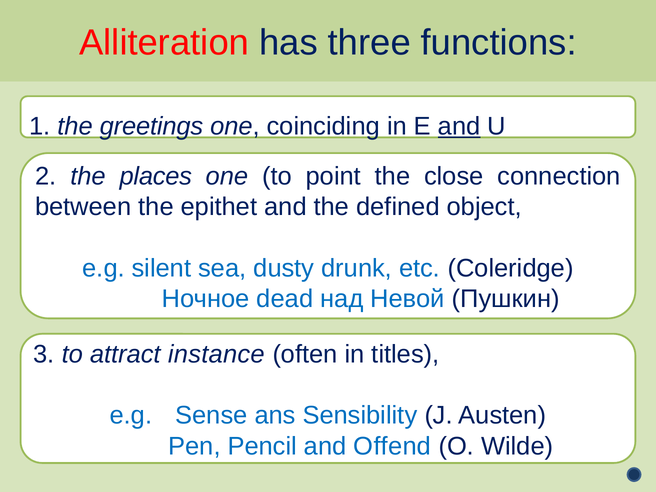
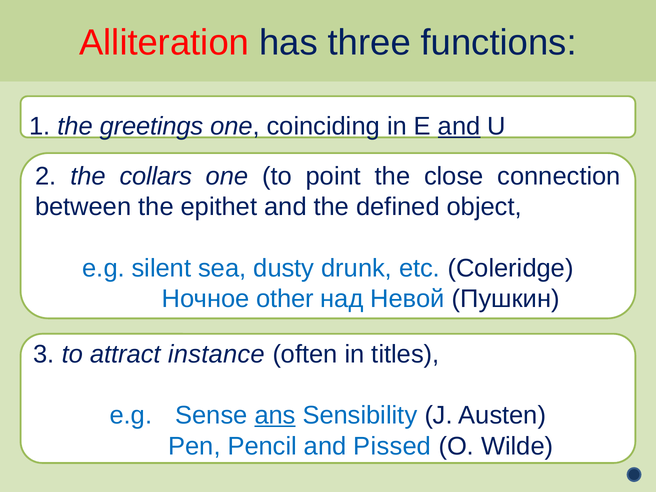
places: places -> collars
dead: dead -> other
ans underline: none -> present
Offend: Offend -> Pissed
